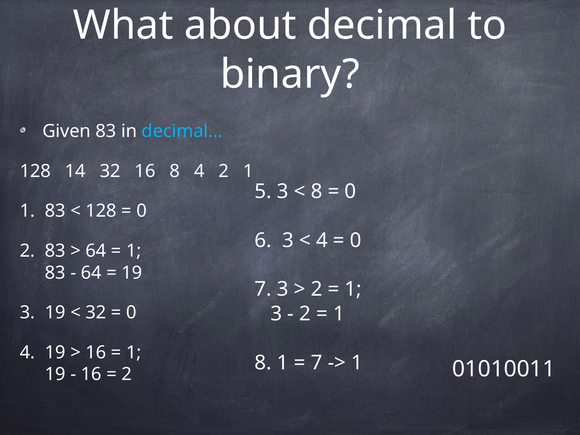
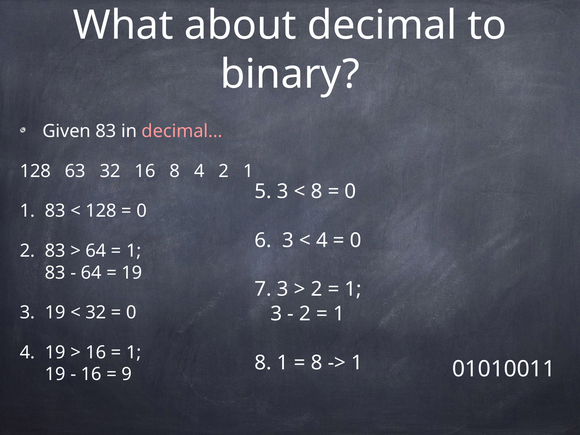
decimal… colour: light blue -> pink
14: 14 -> 63
7 at (317, 363): 7 -> 8
2 at (127, 374): 2 -> 9
